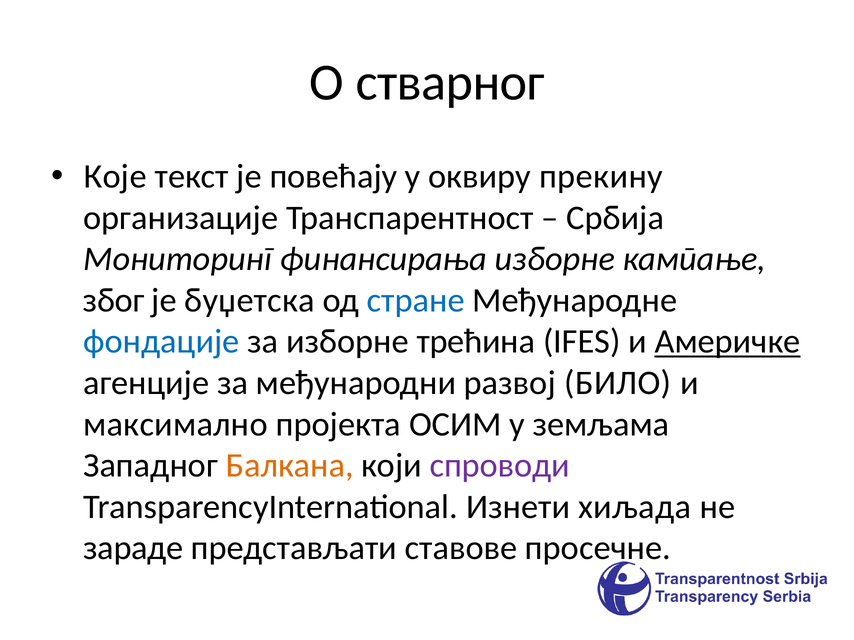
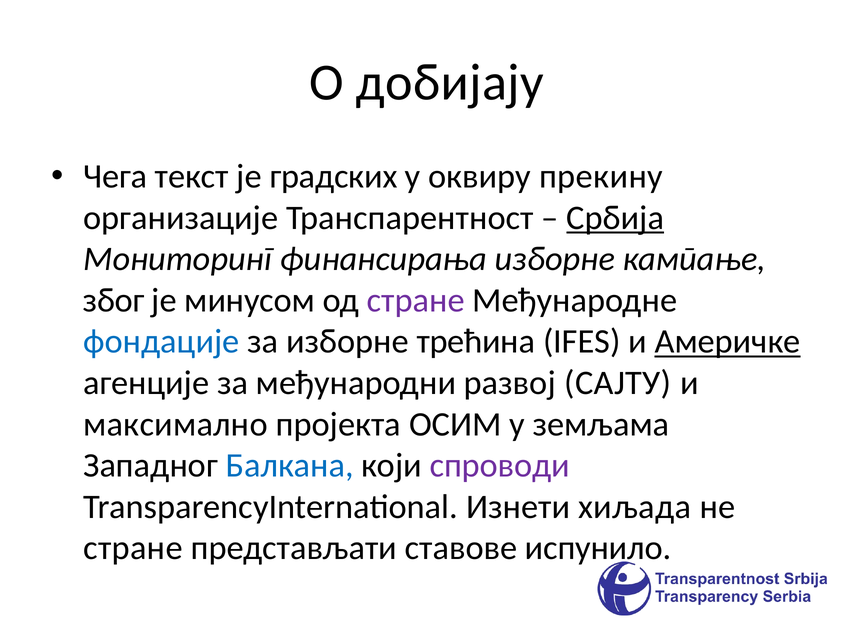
стварног: стварног -> добијају
Које: Које -> Чега
повећају: повећају -> градских
Србија underline: none -> present
буџетска: буџетска -> минусом
стране at (416, 301) colour: blue -> purple
БИЛО: БИЛО -> САЈТУ
Балкана colour: orange -> blue
зараде at (133, 548): зараде -> стране
просечне: просечне -> испунило
